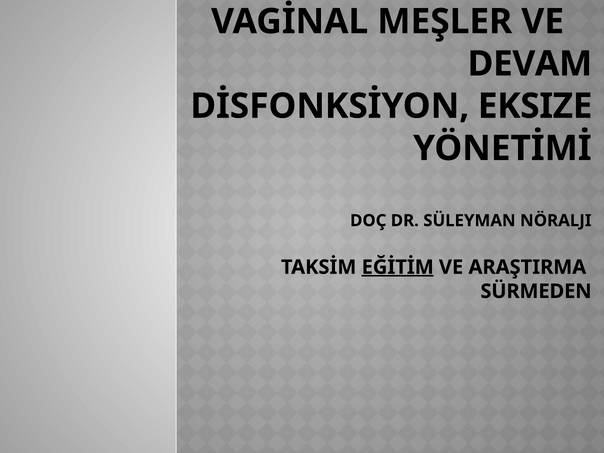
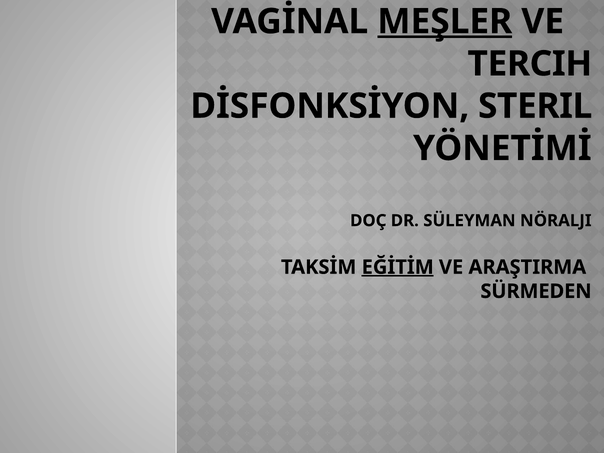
MEŞLER underline: none -> present
DEVAM: DEVAM -> TERCIH
EKSIZE: EKSIZE -> STERIL
